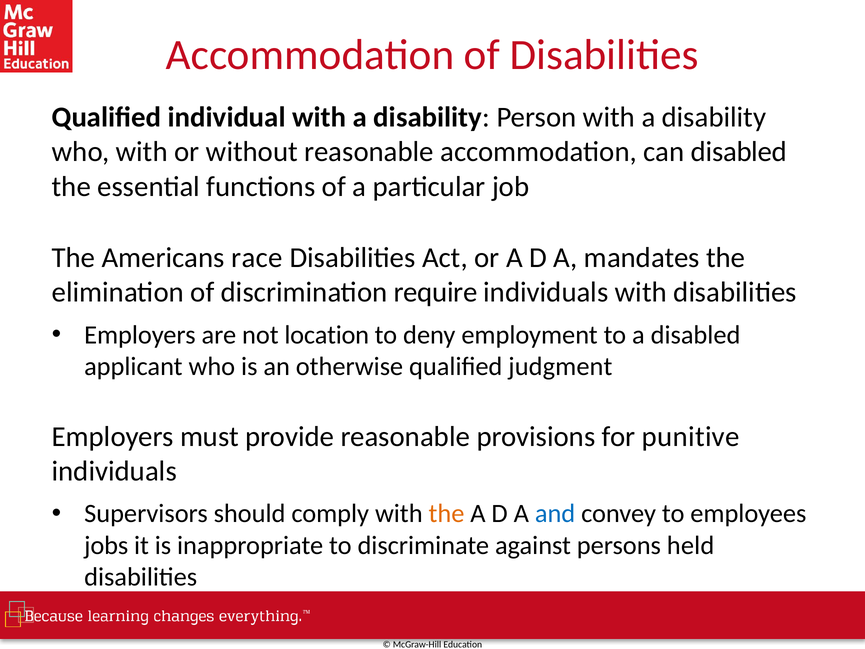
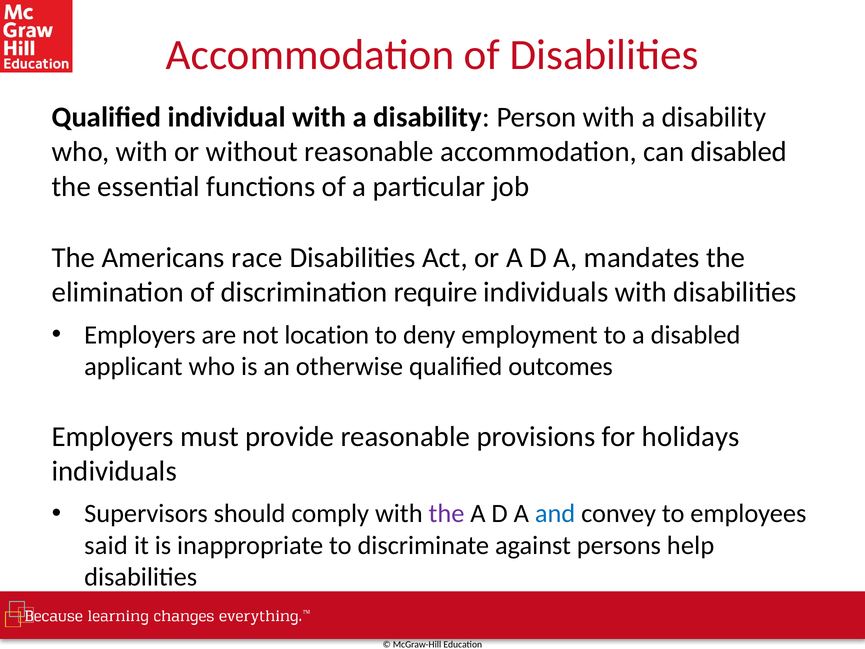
judgment: judgment -> outcomes
punitive: punitive -> holidays
the at (446, 514) colour: orange -> purple
jobs: jobs -> said
held: held -> help
